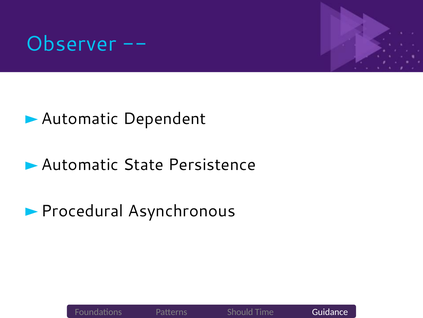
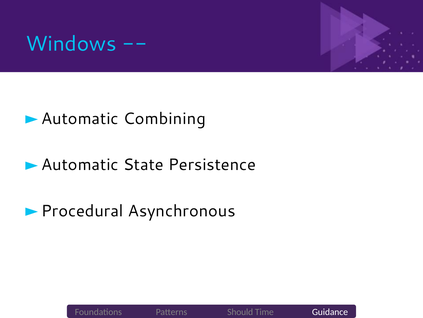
Observer at (71, 44): Observer -> Windows
Dependent: Dependent -> Combining
